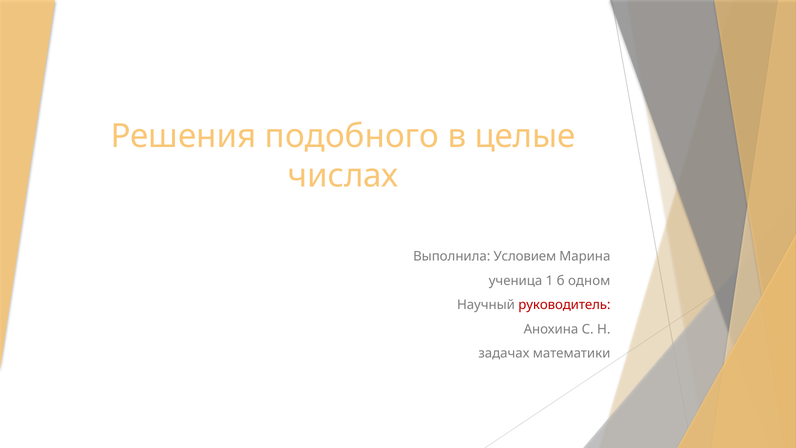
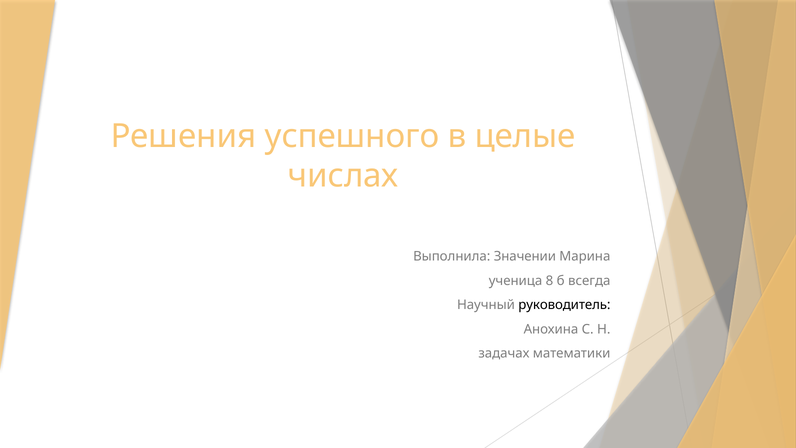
подобного: подобного -> успешного
Условием: Условием -> Значении
1: 1 -> 8
одном: одном -> всегда
руководитель colour: red -> black
